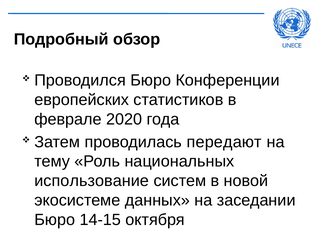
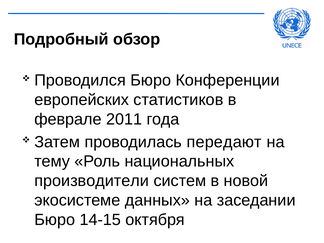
2020: 2020 -> 2011
использование: использование -> производители
